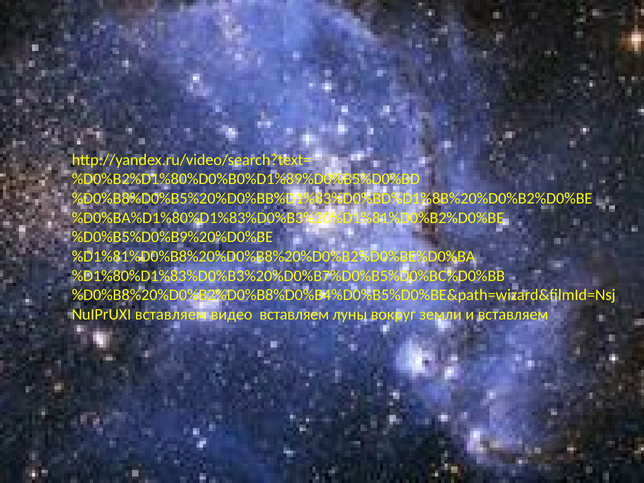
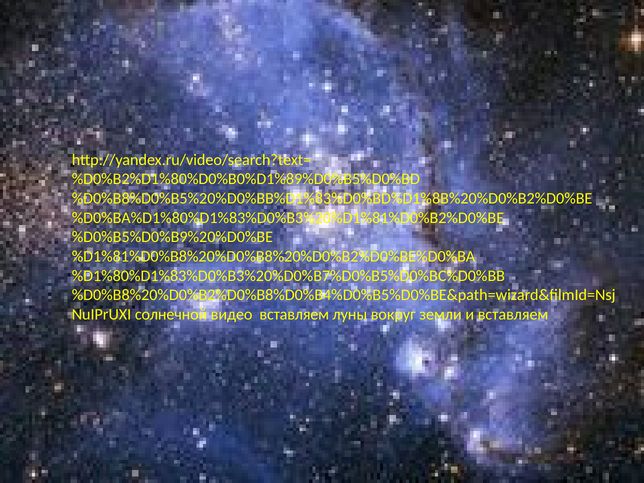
вставляем at (171, 314): вставляем -> солнечной
